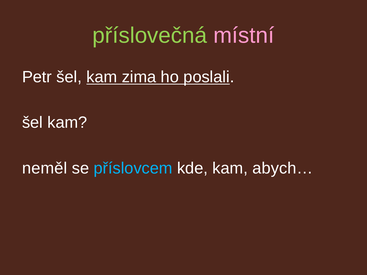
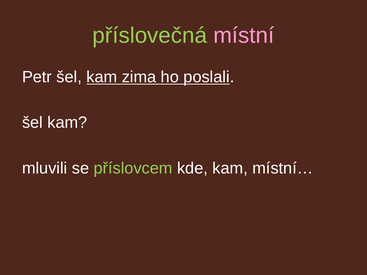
neměl: neměl -> mluvili
příslovcem colour: light blue -> light green
abych…: abych… -> místní…
